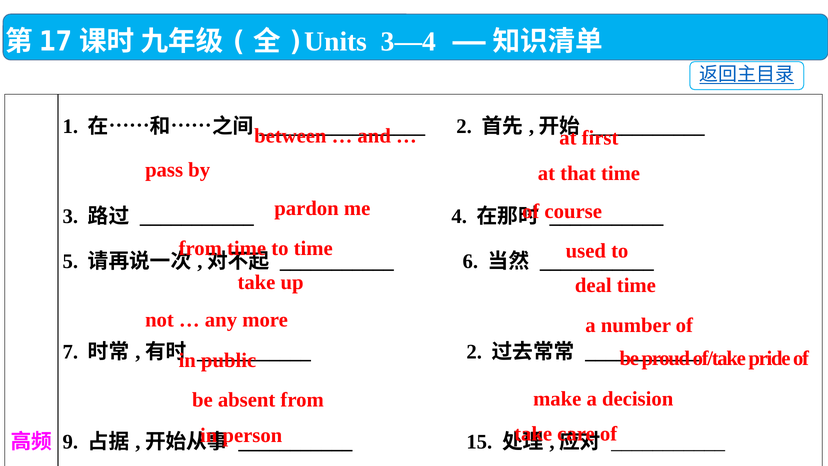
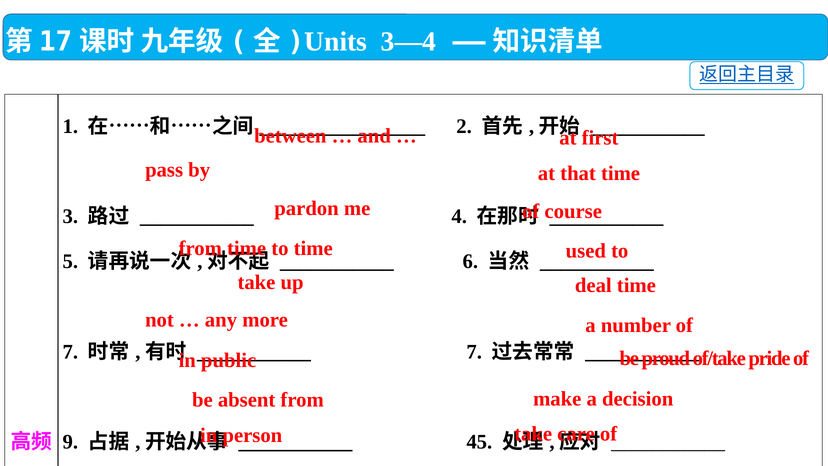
2 at (474, 352): 2 -> 7
15 at (479, 442): 15 -> 45
